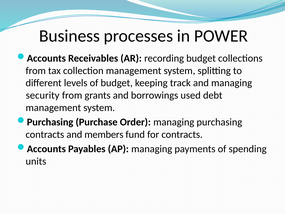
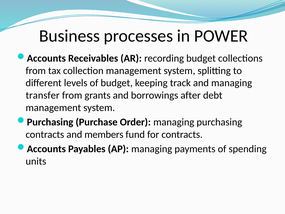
security: security -> transfer
used: used -> after
